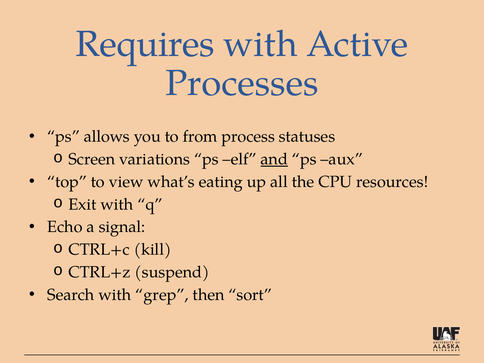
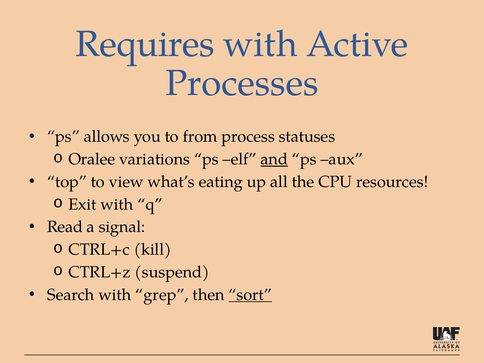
Screen: Screen -> Oralee
Echo: Echo -> Read
sort underline: none -> present
